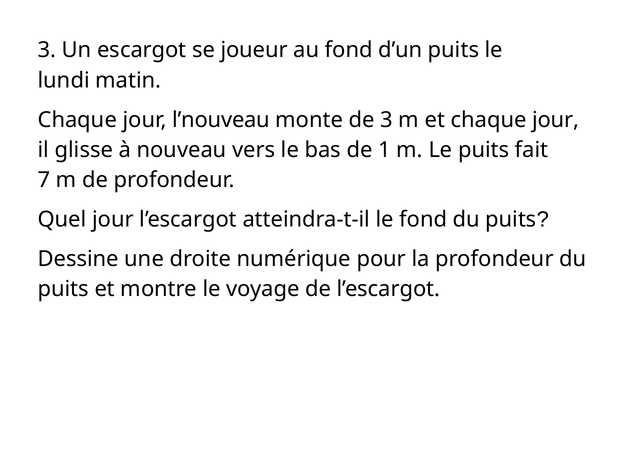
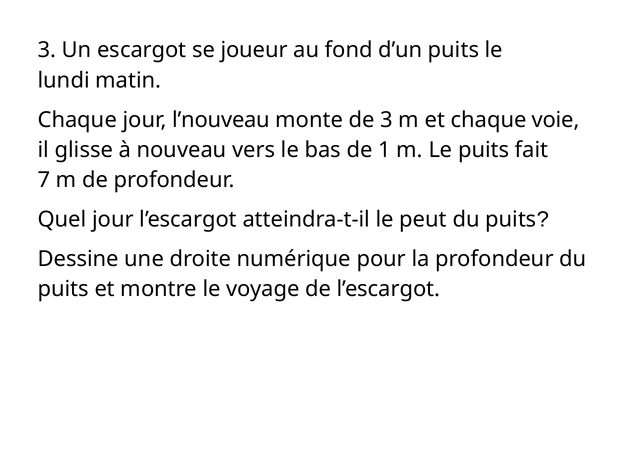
et chaque jour: jour -> voie
le fond: fond -> peut
